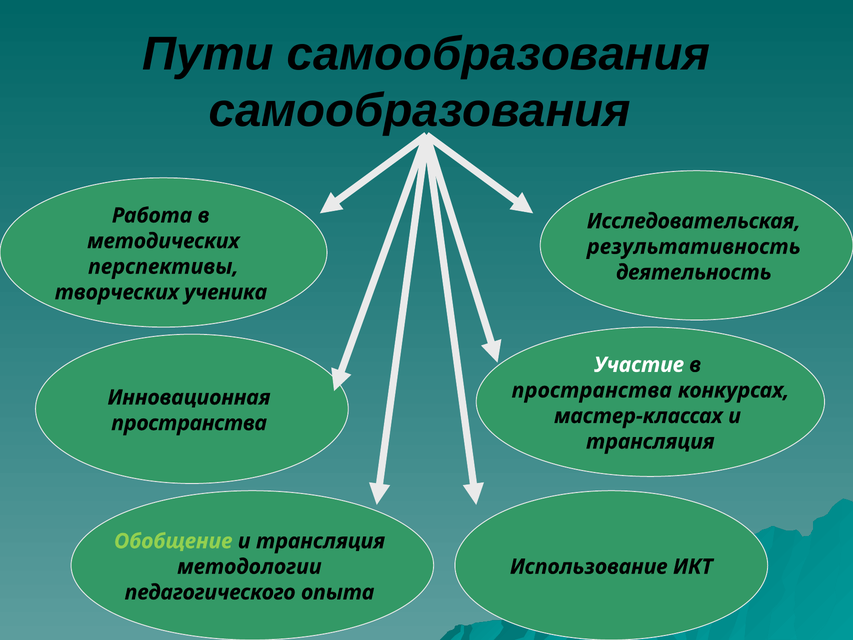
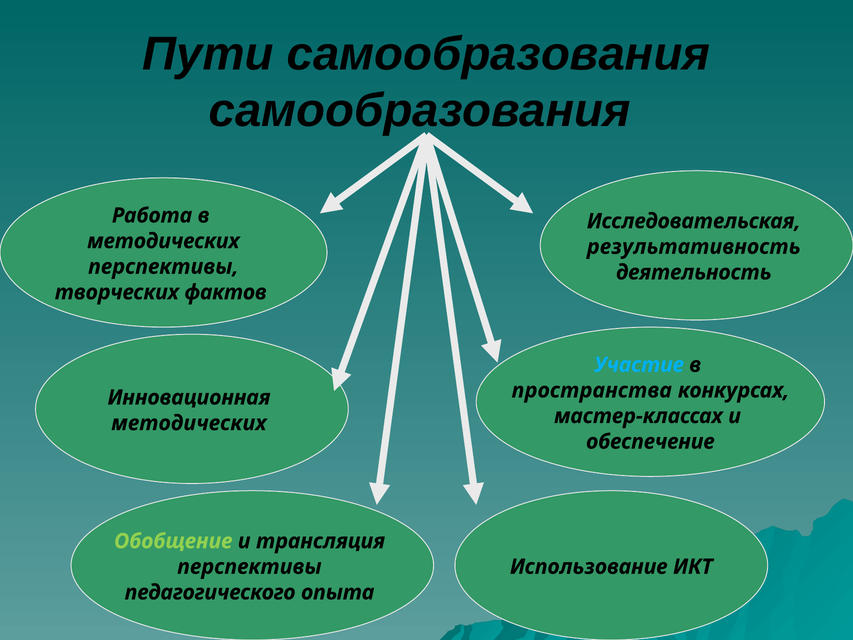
ученика: ученика -> фактов
Участие colour: white -> light blue
пространства at (189, 423): пространства -> методических
трансляция at (650, 441): трансляция -> обеспечение
методологии at (249, 567): методологии -> перспективы
